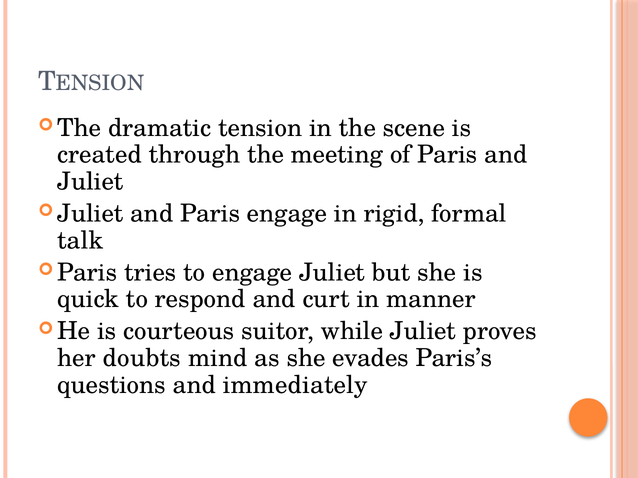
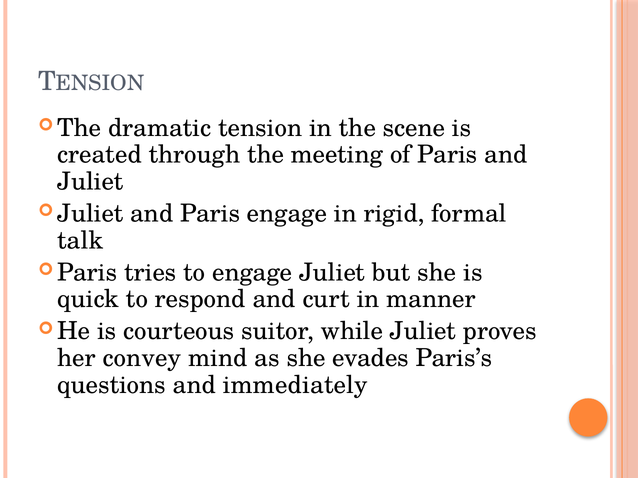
doubts: doubts -> convey
